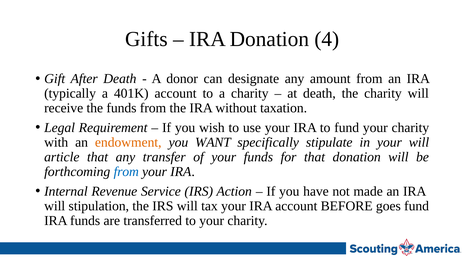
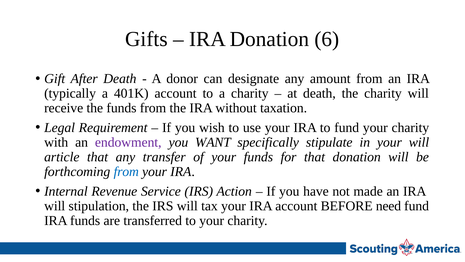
4: 4 -> 6
endowment colour: orange -> purple
goes: goes -> need
